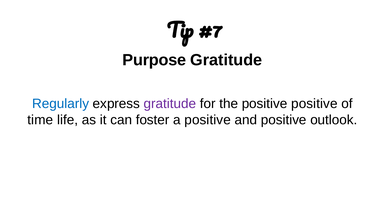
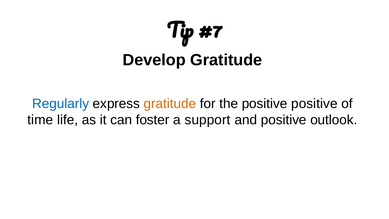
Purpose: Purpose -> Develop
gratitude at (170, 103) colour: purple -> orange
a positive: positive -> support
